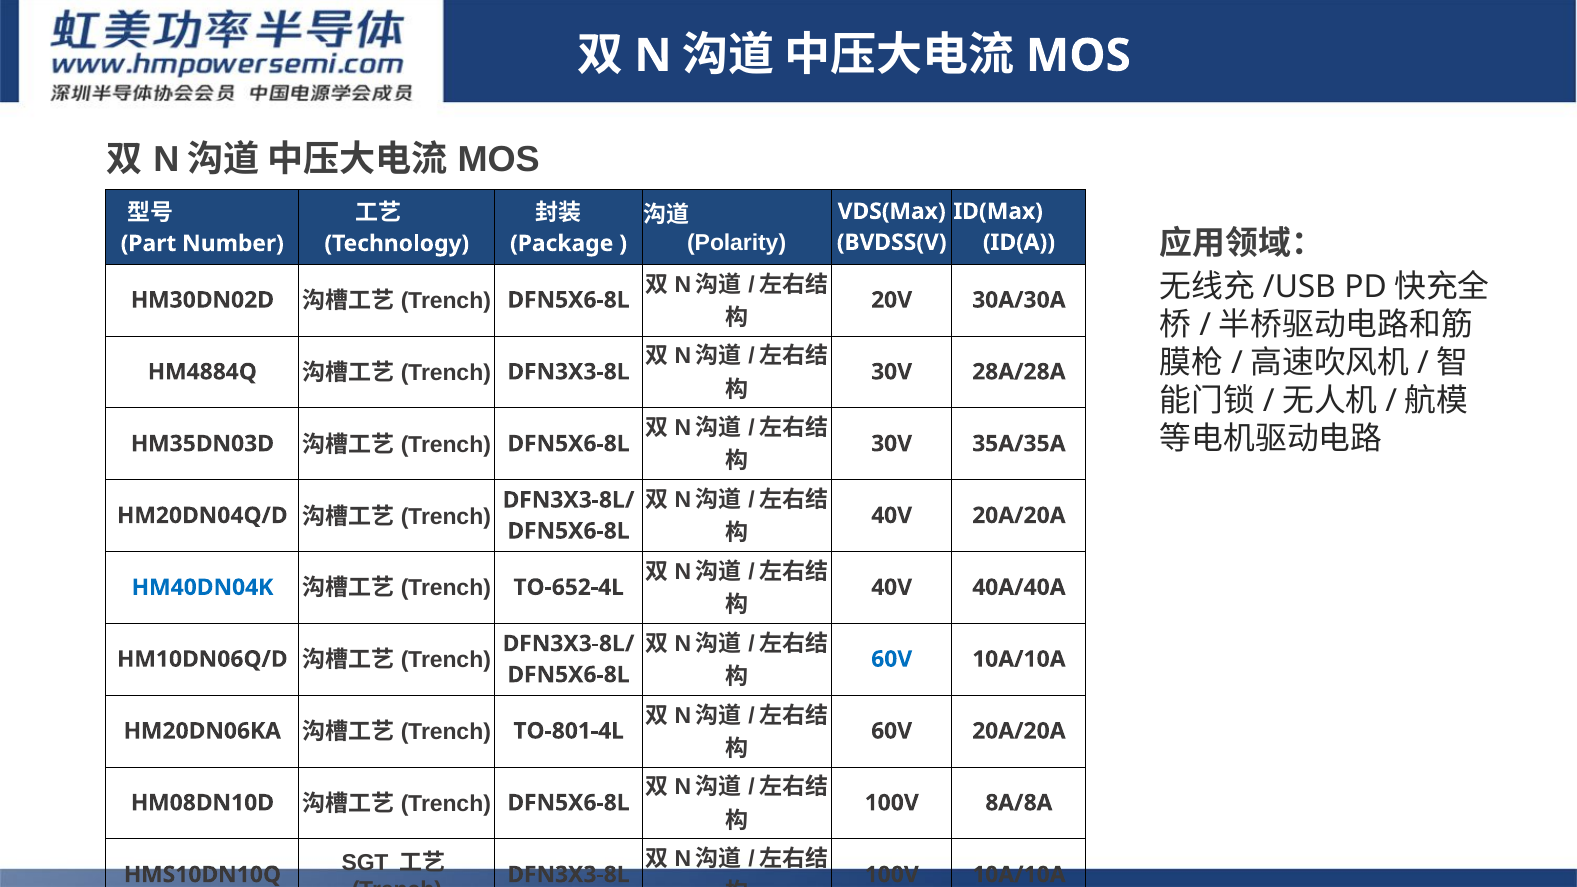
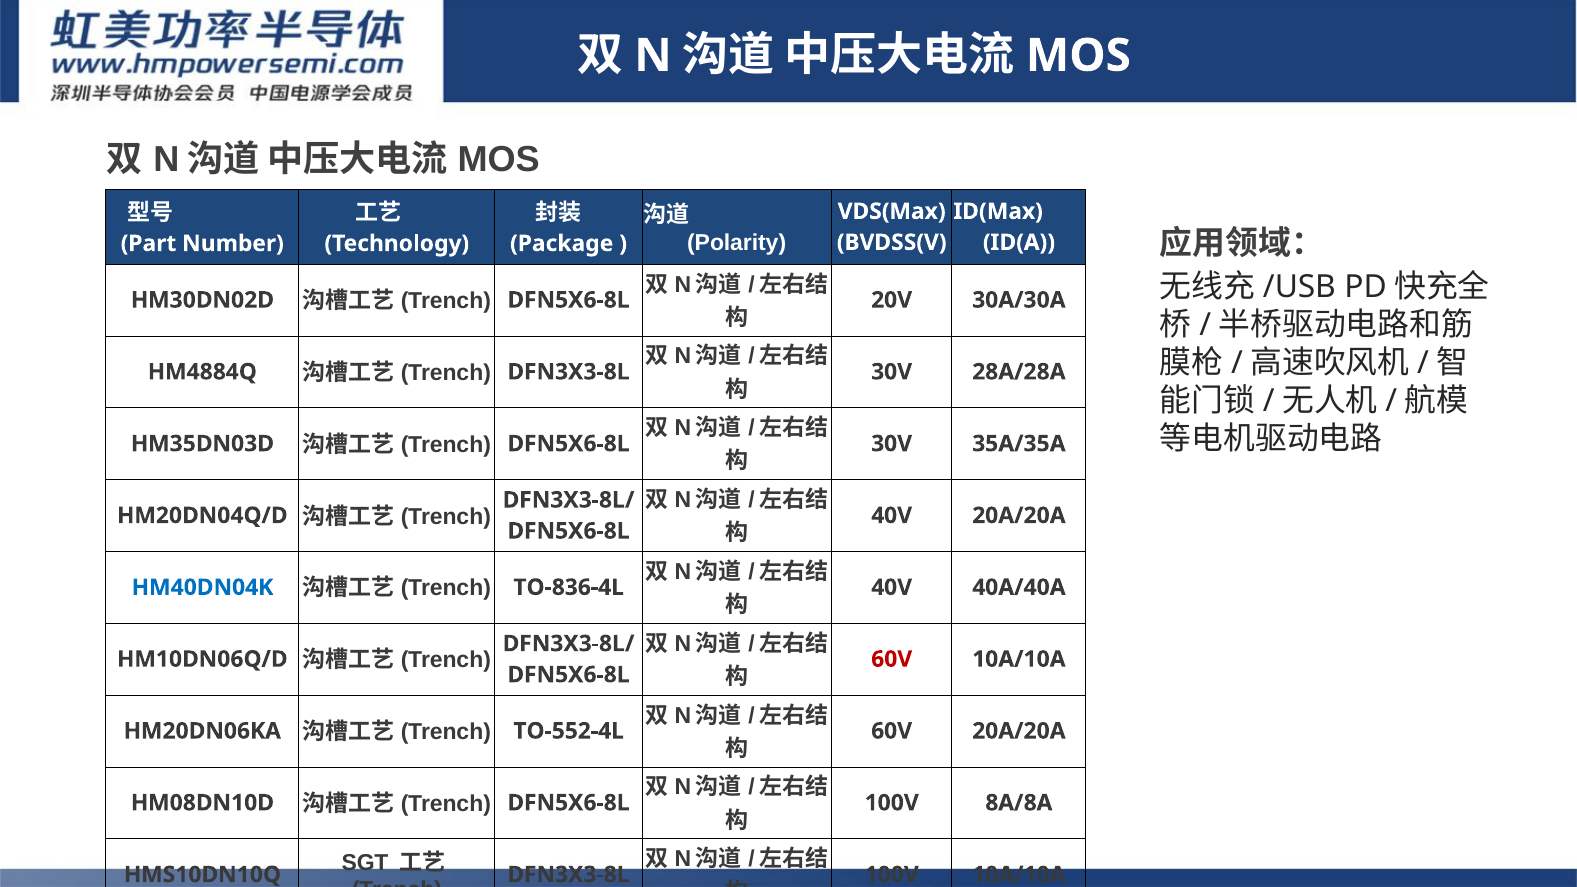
TO-652-4L: TO-652-4L -> TO-836-4L
60V at (892, 659) colour: blue -> red
TO-801-4L: TO-801-4L -> TO-552-4L
